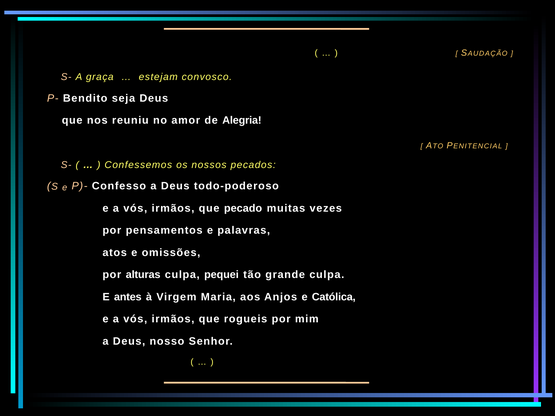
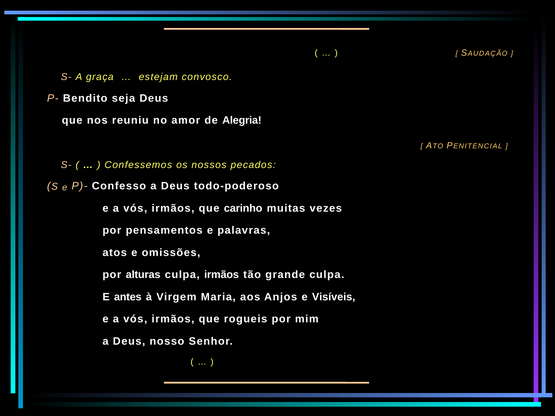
pecado: pecado -> carinho
culpa pequei: pequei -> irmãos
Católica: Católica -> Visíveis
